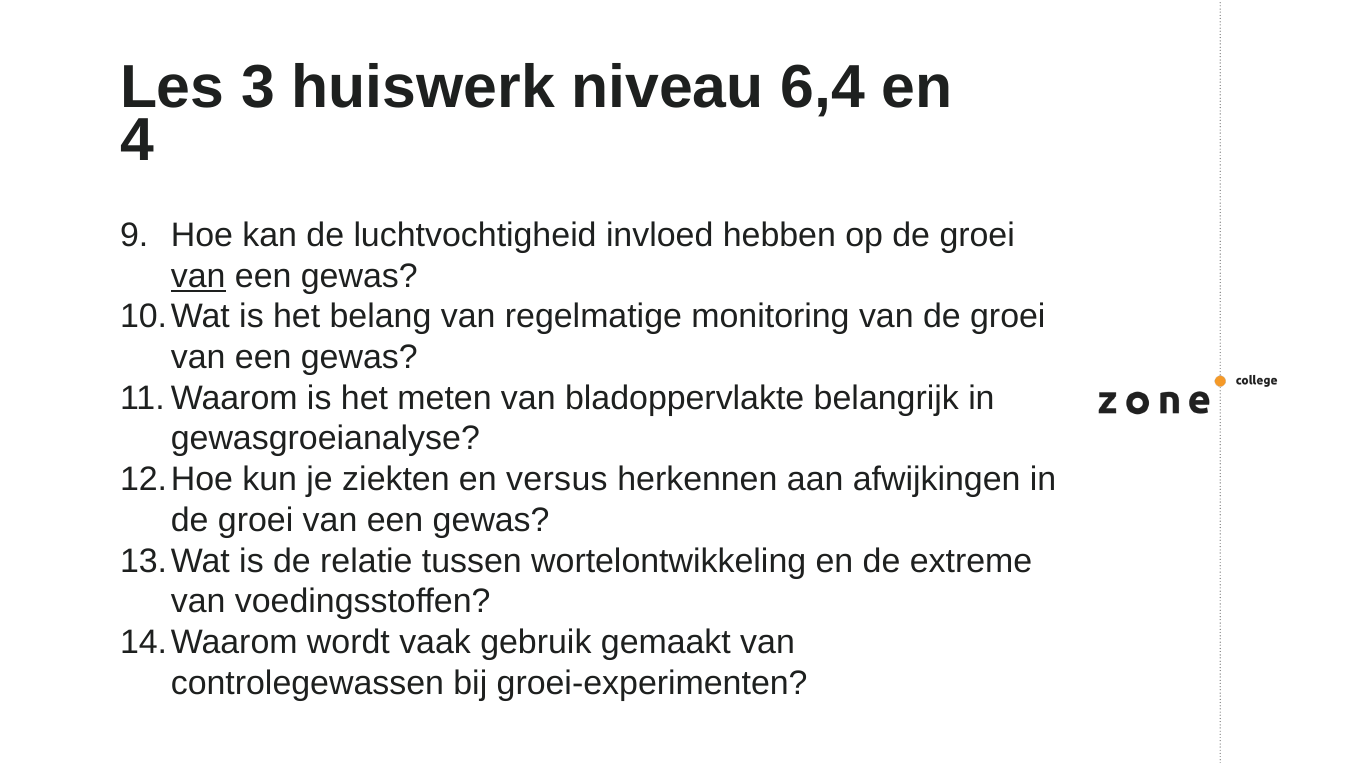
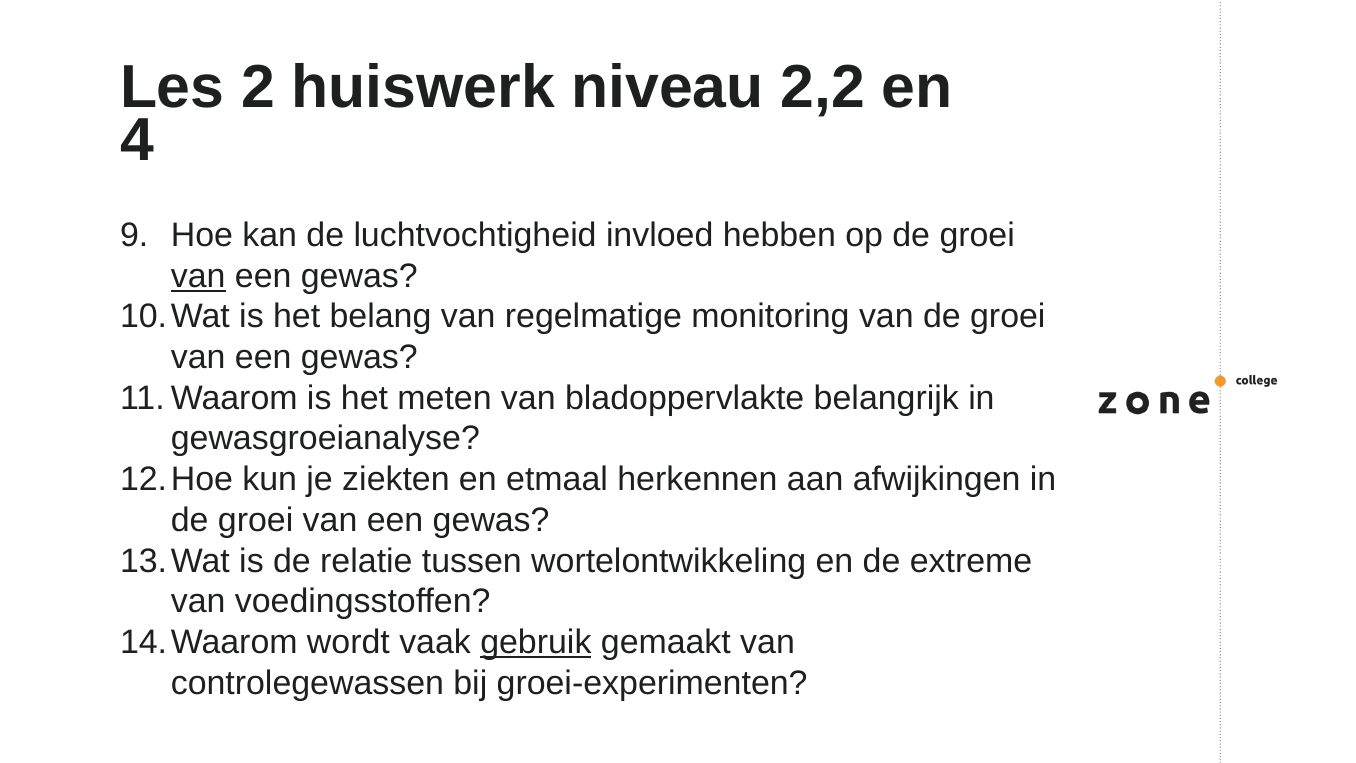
3: 3 -> 2
6,4: 6,4 -> 2,2
versus: versus -> etmaal
gebruik underline: none -> present
